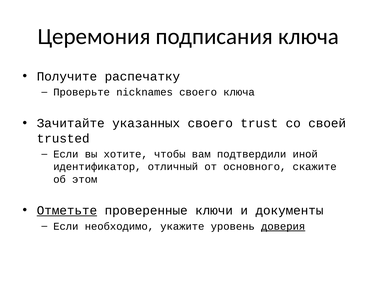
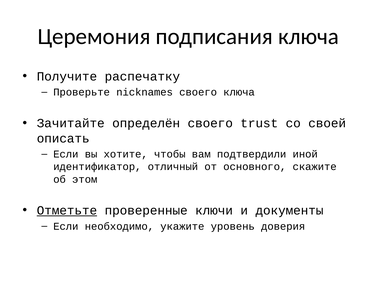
указанных: указанных -> определён
trusted: trusted -> описать
доверия underline: present -> none
